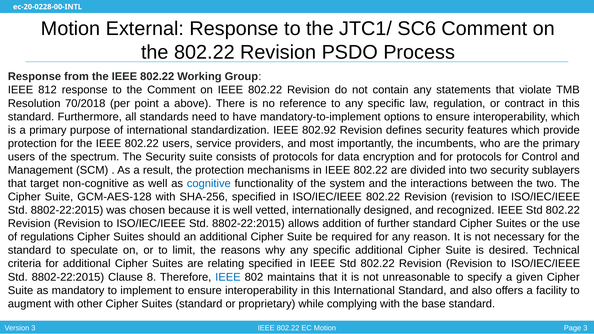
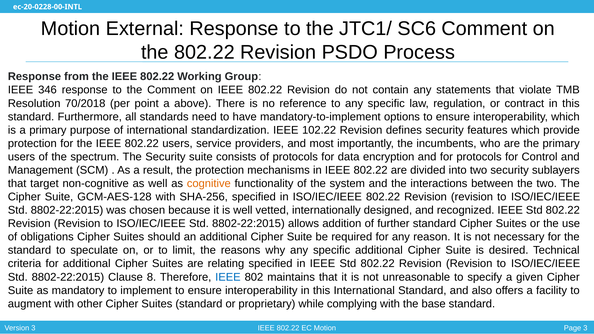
812: 812 -> 346
802.92: 802.92 -> 102.22
cognitive colour: blue -> orange
regulations: regulations -> obligations
